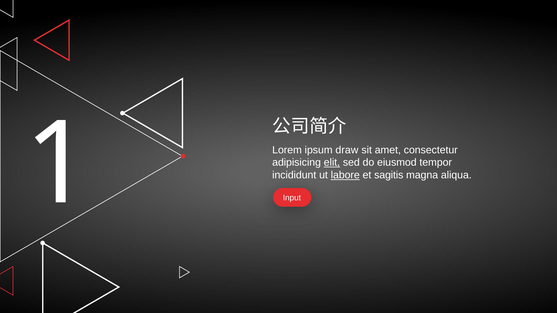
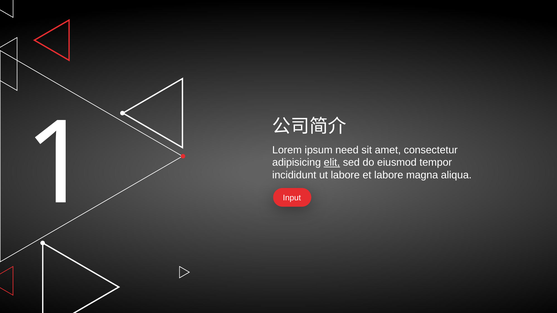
draw: draw -> need
labore at (345, 175) underline: present -> none
et sagitis: sagitis -> labore
